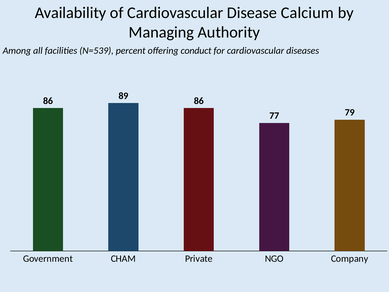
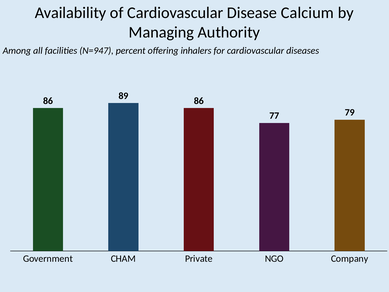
N=539: N=539 -> N=947
conduct: conduct -> inhalers
